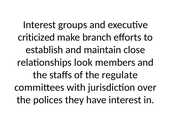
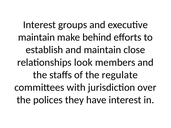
criticized at (36, 37): criticized -> maintain
branch: branch -> behind
